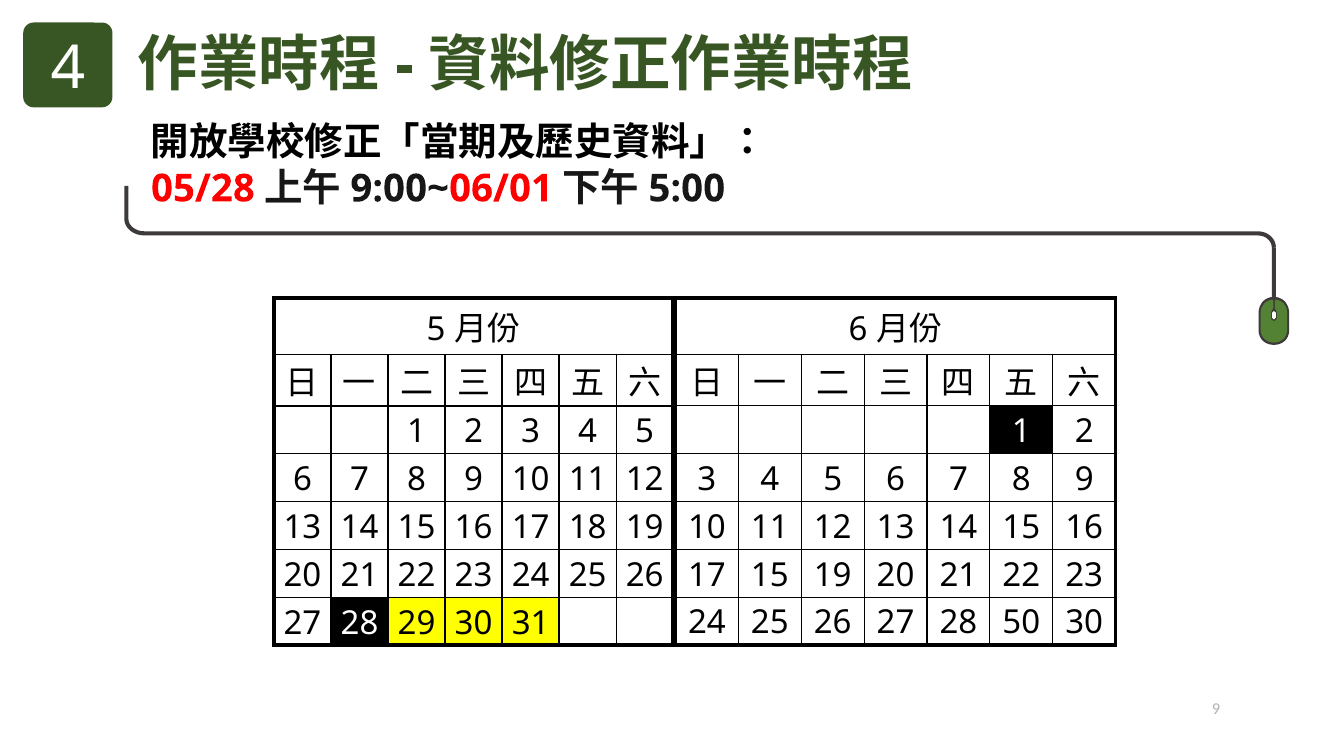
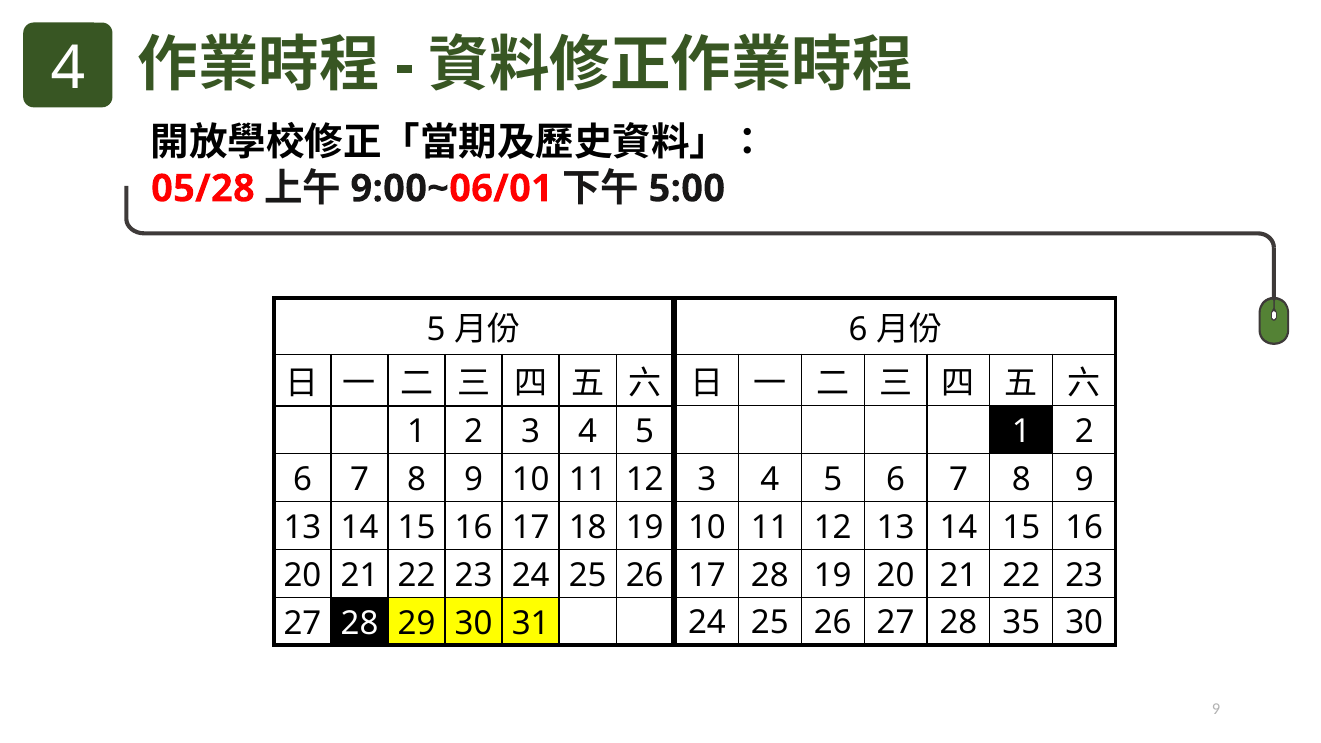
17 15: 15 -> 28
50: 50 -> 35
